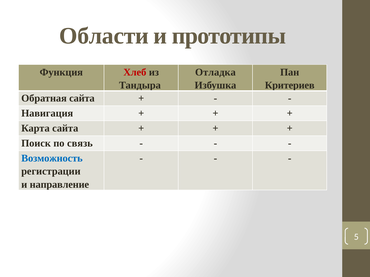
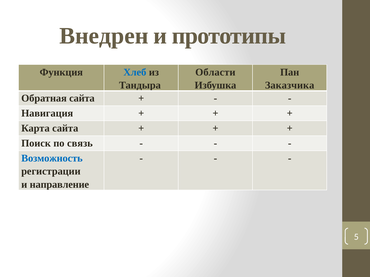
Области: Области -> Внедрен
Хлеб colour: red -> blue
Отладка: Отладка -> Области
Критериев: Критериев -> Заказчика
